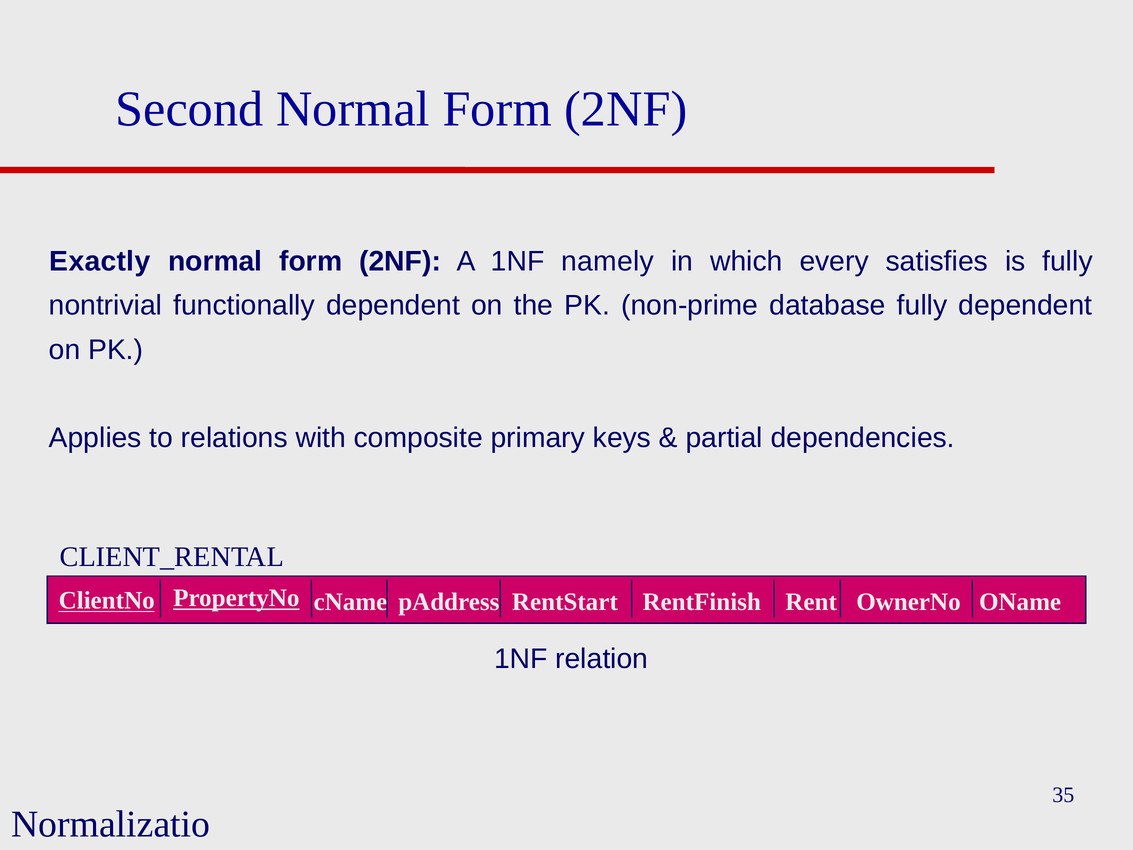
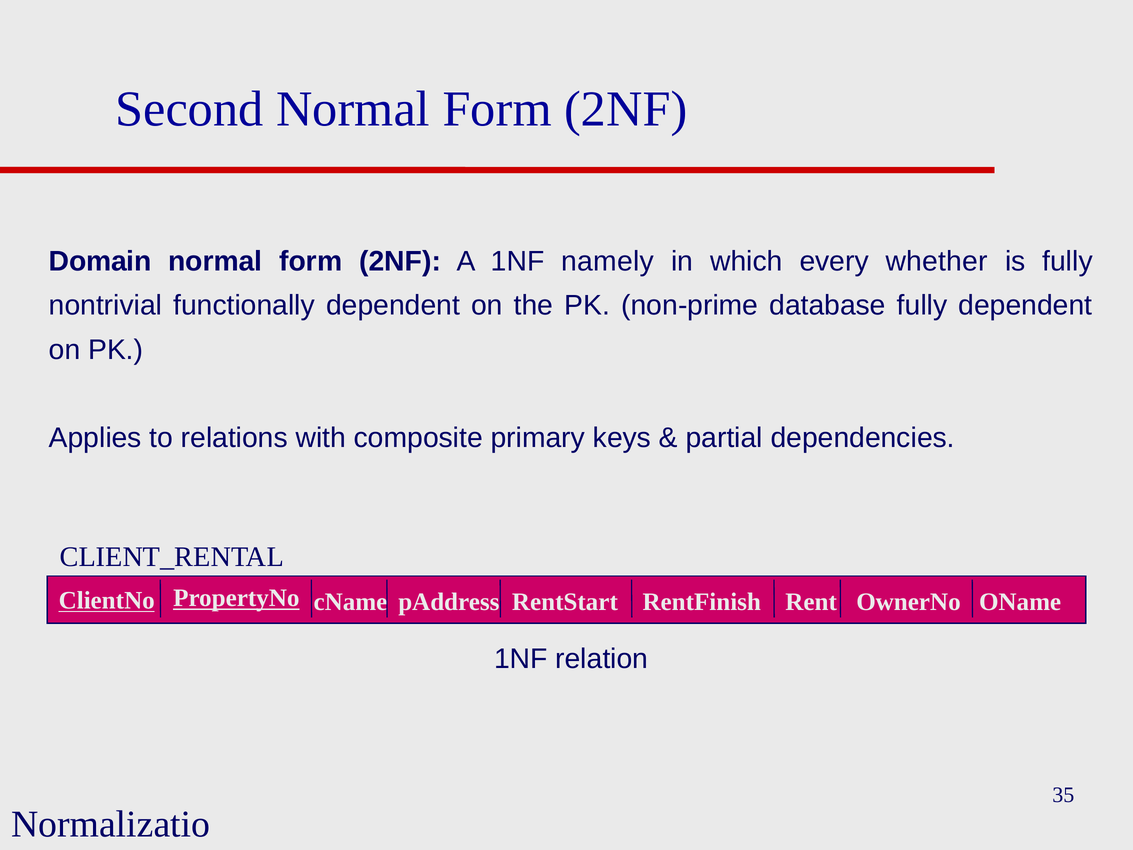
Exactly: Exactly -> Domain
satisfies: satisfies -> whether
